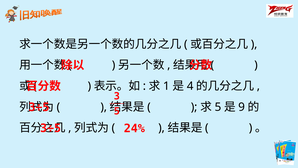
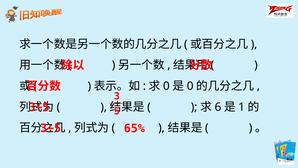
1 at (166, 86): 1 -> 0
4 at (190, 86): 4 -> 0
5 at (218, 107): 5 -> 6
9: 9 -> 1
24%: 24% -> 65%
